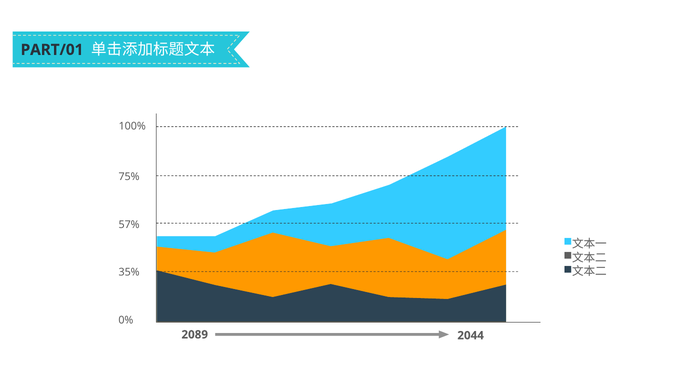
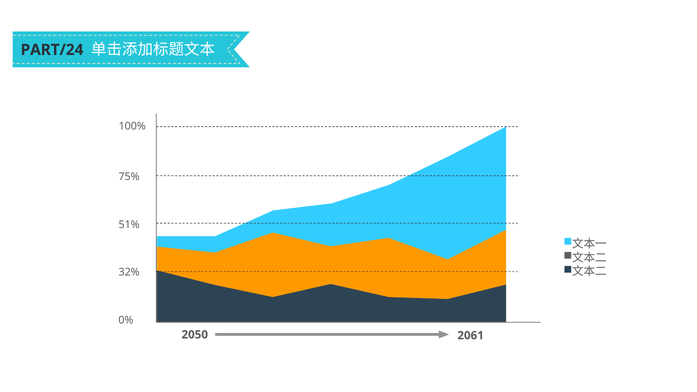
PART/01: PART/01 -> PART/24
57%: 57% -> 51%
35%: 35% -> 32%
2089: 2089 -> 2050
2044: 2044 -> 2061
